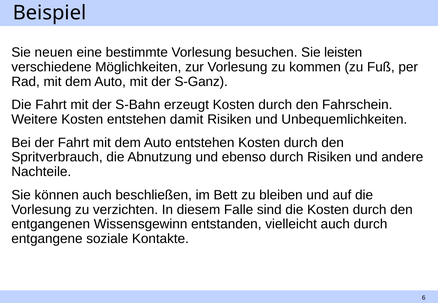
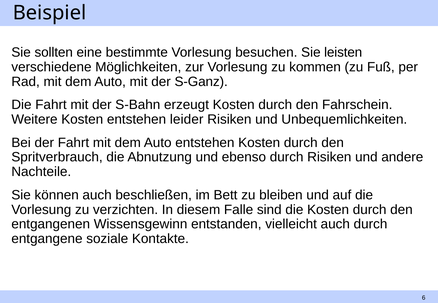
neuen: neuen -> sollten
damit: damit -> leider
